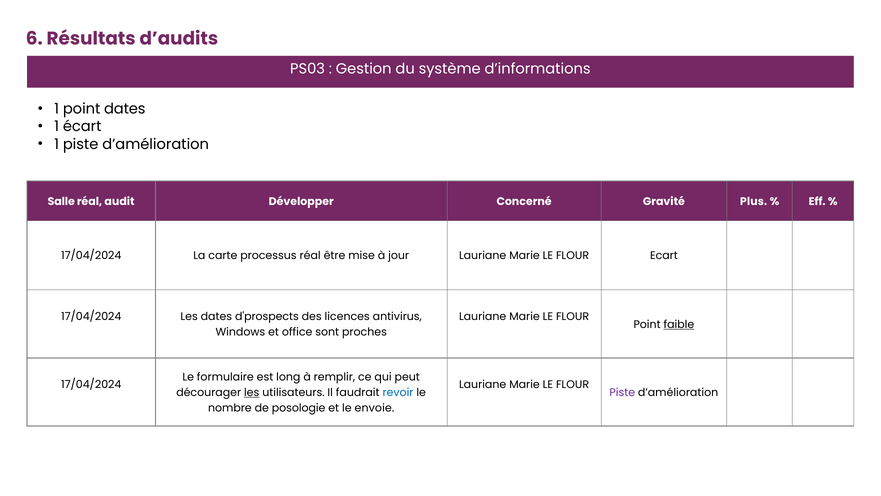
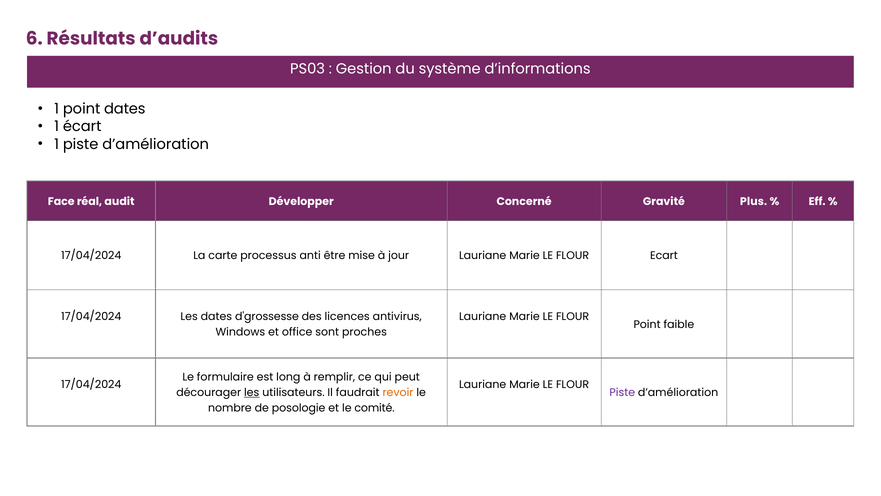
Salle: Salle -> Face
processus réal: réal -> anti
d'prospects: d'prospects -> d'grossesse
faible underline: present -> none
revoir colour: blue -> orange
envoie: envoie -> comité
